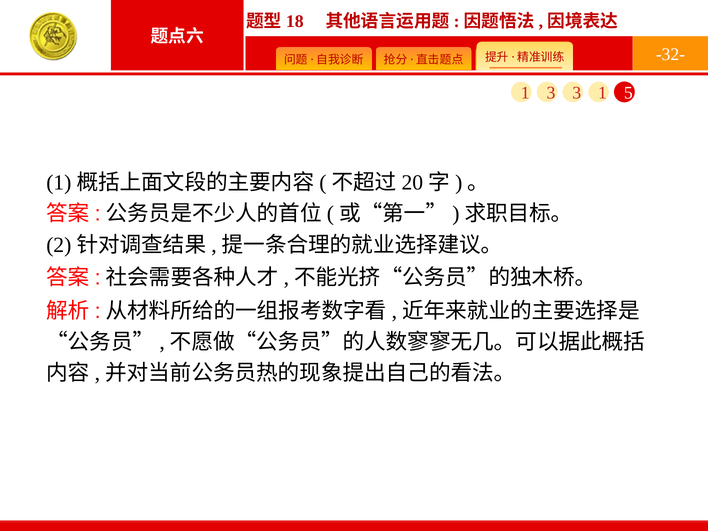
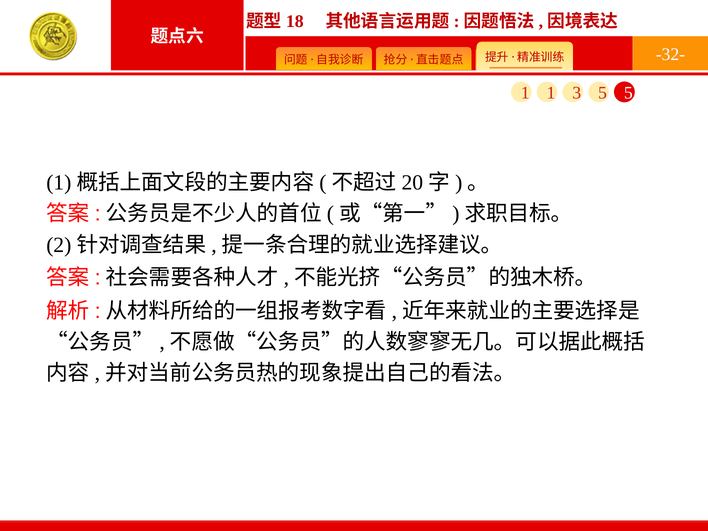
1 3: 3 -> 1
3 1: 1 -> 5
